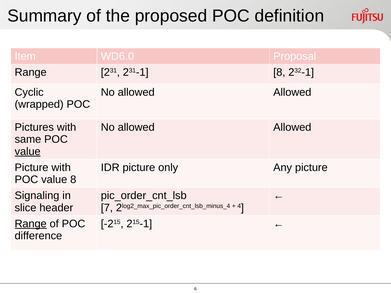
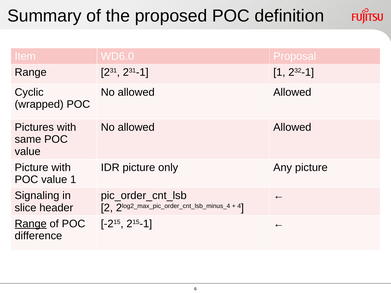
231-1 8: 8 -> 1
value at (28, 152) underline: present -> none
value 8: 8 -> 1
7: 7 -> 2
